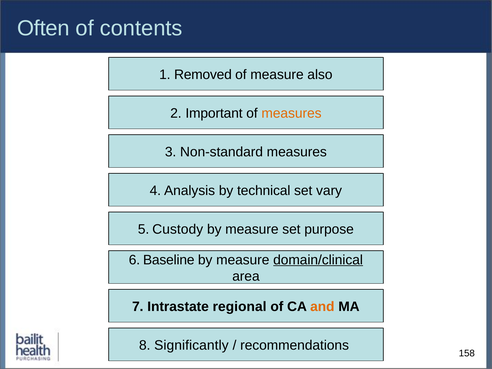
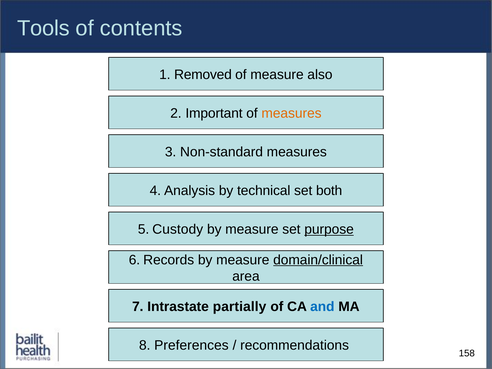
Often: Often -> Tools
vary: vary -> both
purpose underline: none -> present
Baseline: Baseline -> Records
regional: regional -> partially
and colour: orange -> blue
Significantly: Significantly -> Preferences
